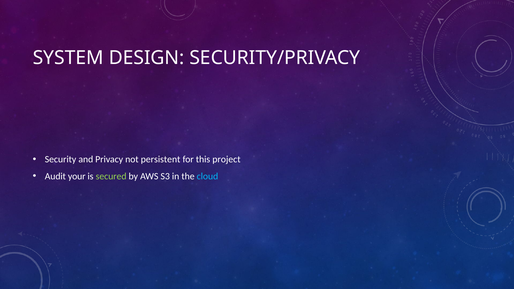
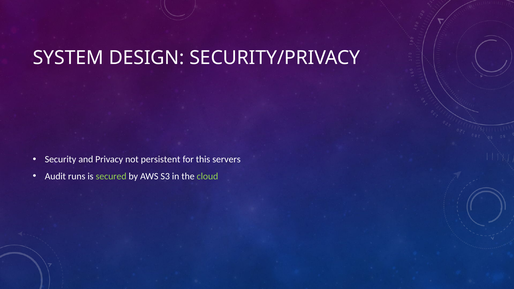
project: project -> servers
your: your -> runs
cloud colour: light blue -> light green
